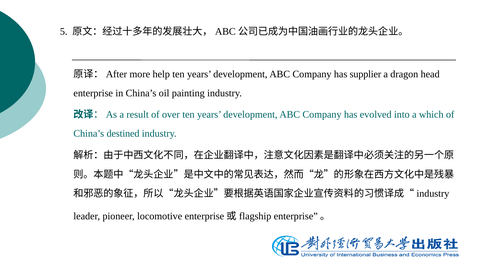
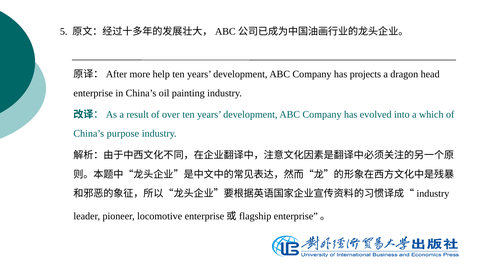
supplier: supplier -> projects
destined: destined -> purpose
